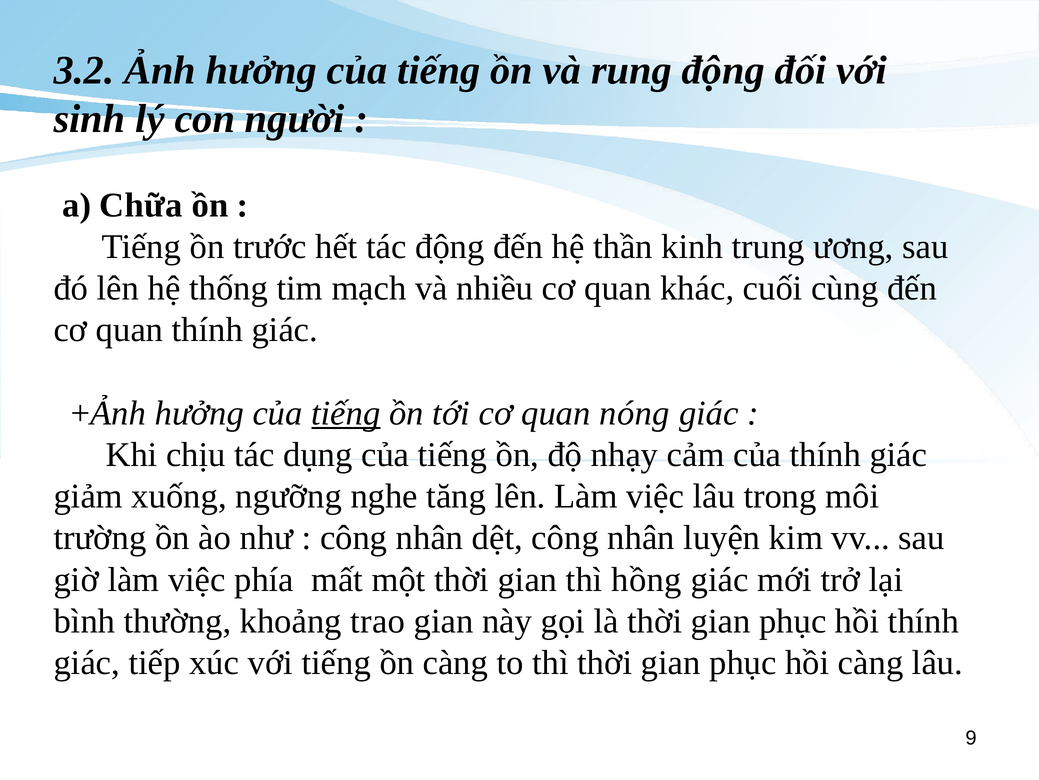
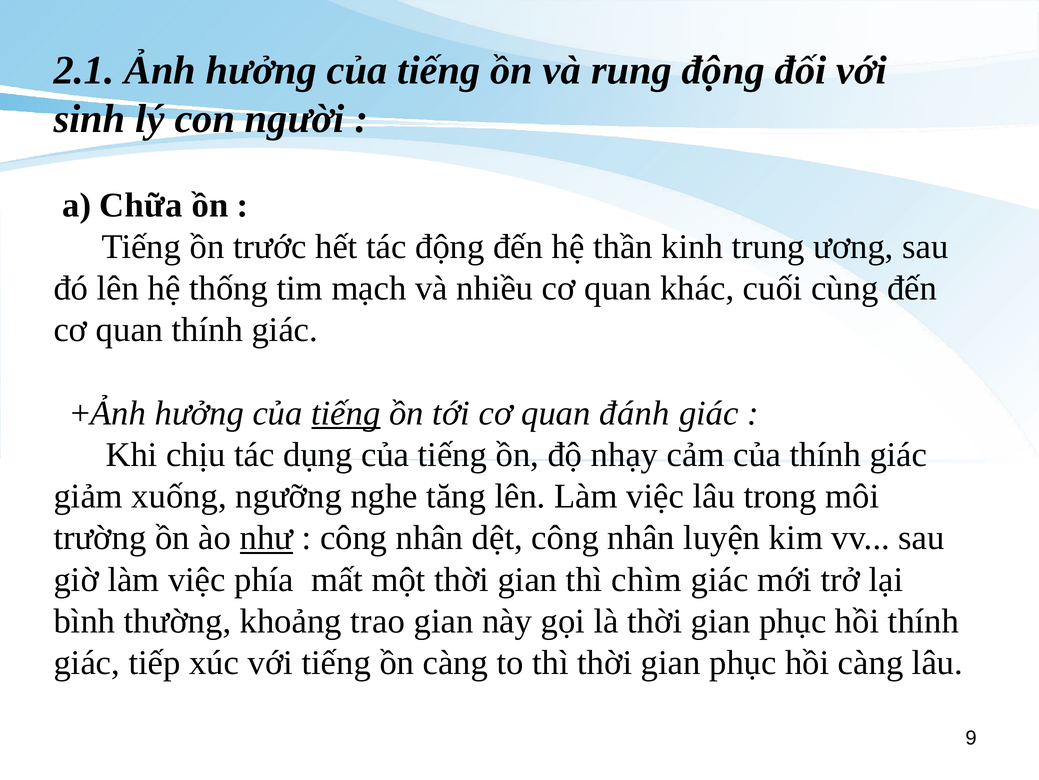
3.2: 3.2 -> 2.1
nóng: nóng -> đánh
như underline: none -> present
hồng: hồng -> chìm
